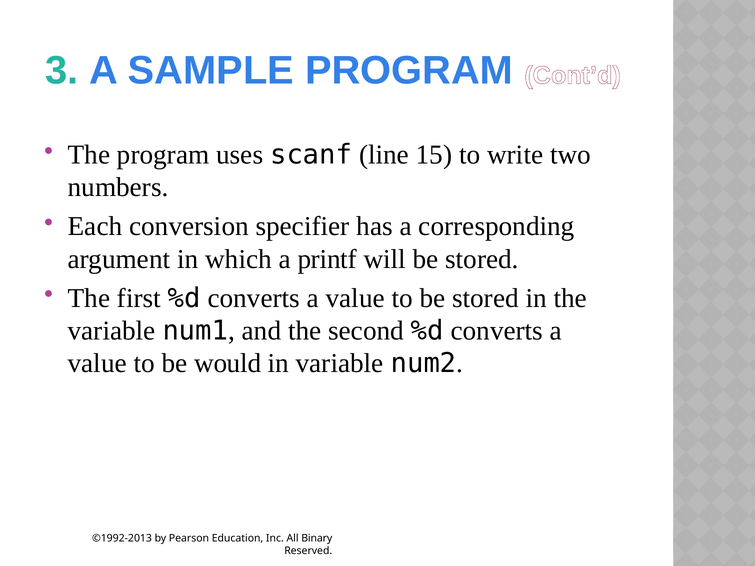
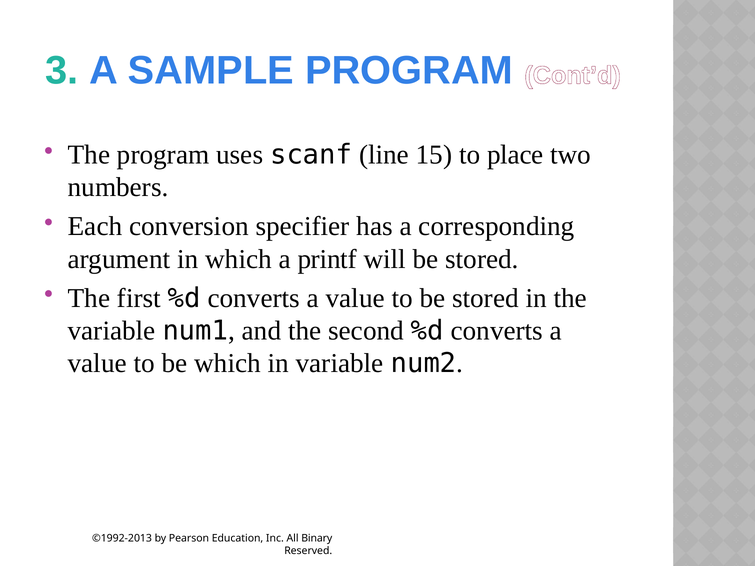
write: write -> place
be would: would -> which
